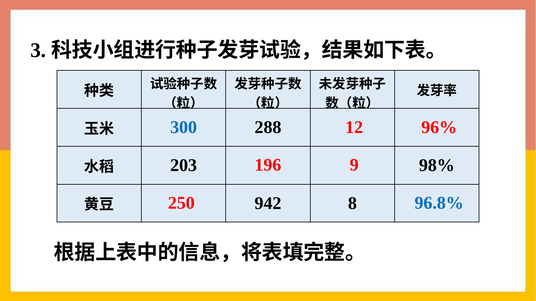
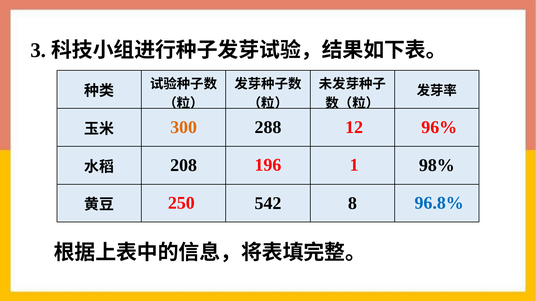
300 colour: blue -> orange
9: 9 -> 1
203: 203 -> 208
942: 942 -> 542
